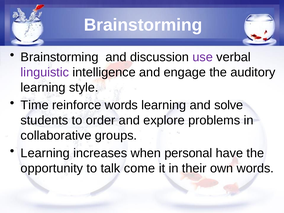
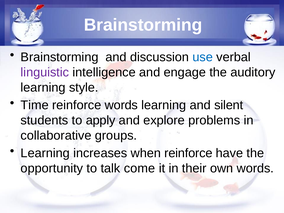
use colour: purple -> blue
solve: solve -> silent
order: order -> apply
when personal: personal -> reinforce
